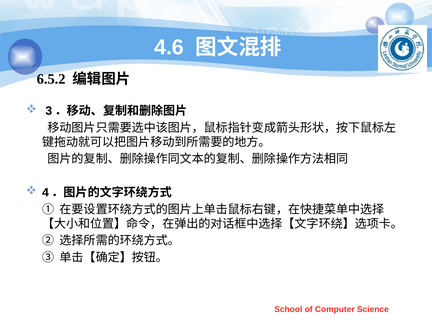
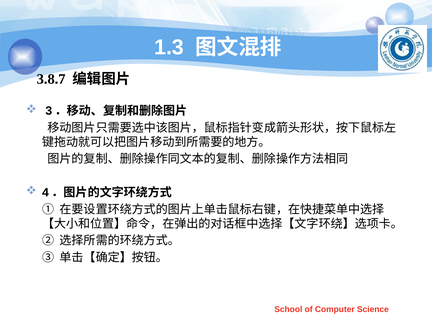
4.6: 4.6 -> 1.3
6.5.2: 6.5.2 -> 3.8.7
